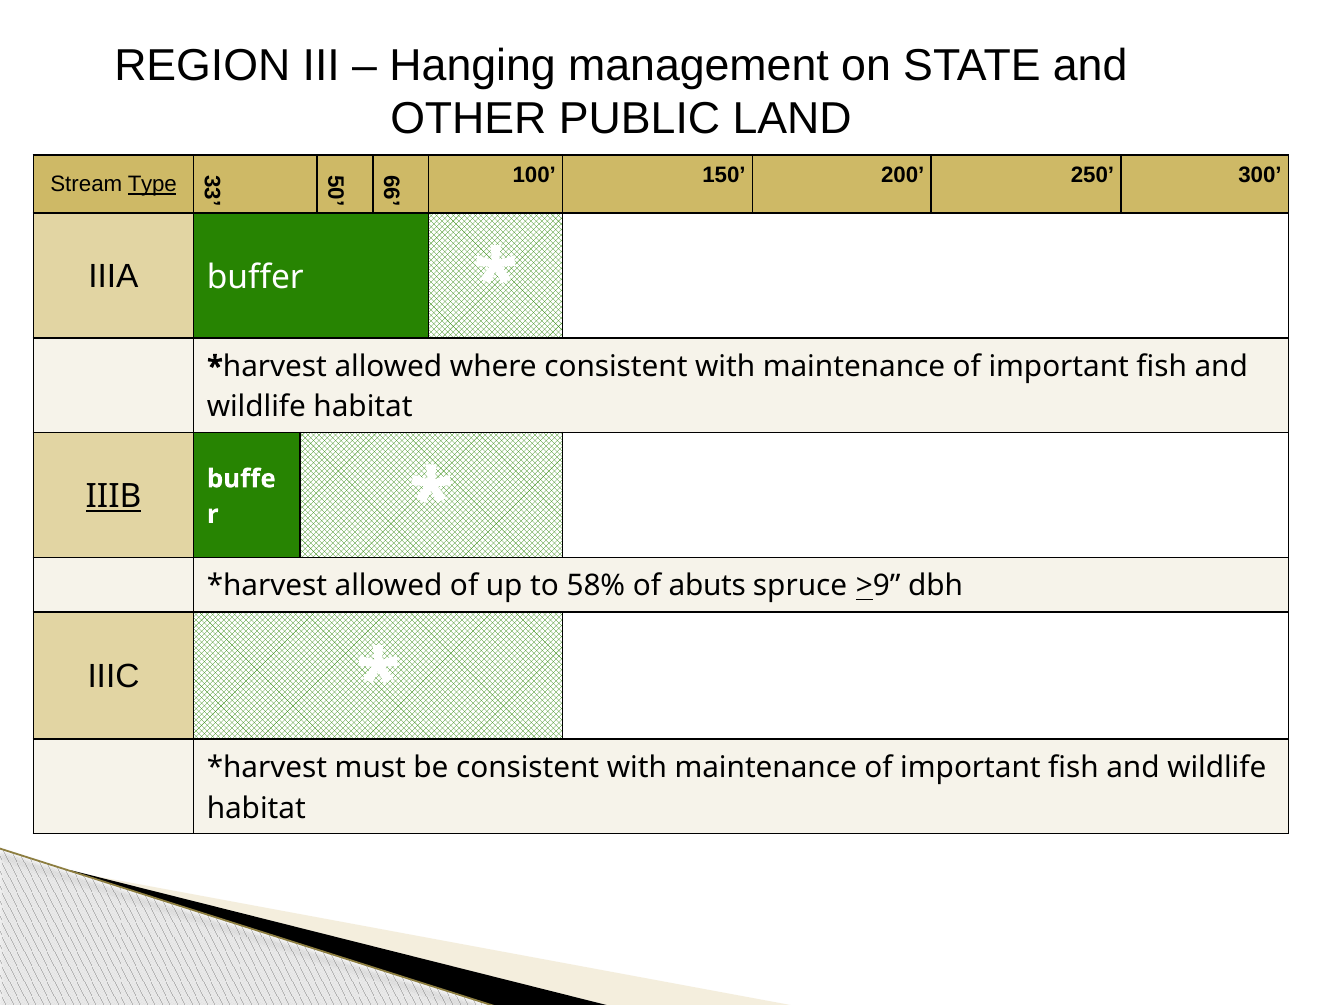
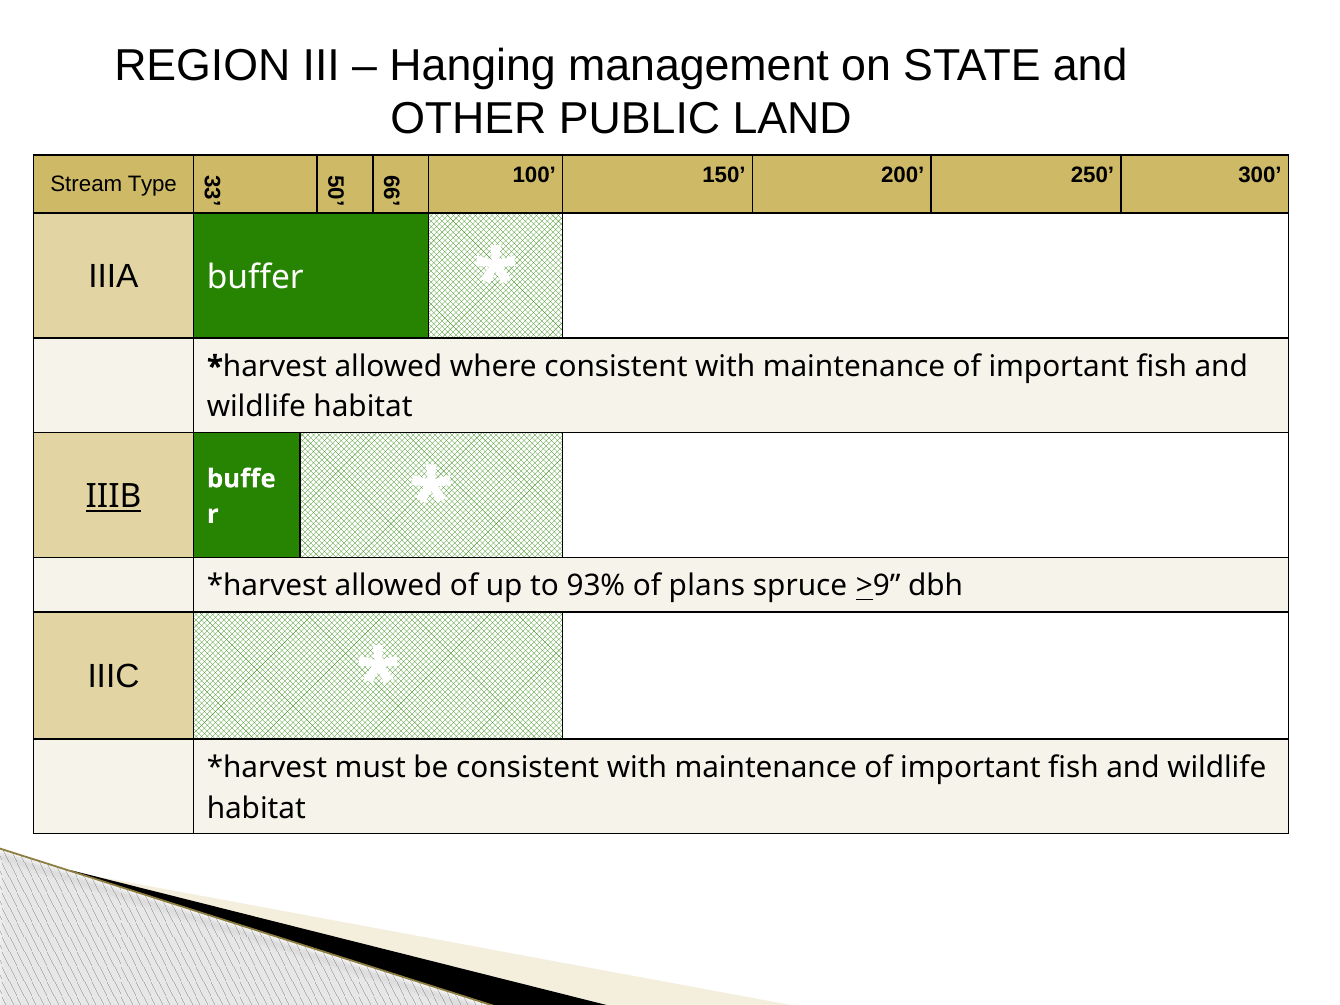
Type underline: present -> none
58%: 58% -> 93%
abuts: abuts -> plans
